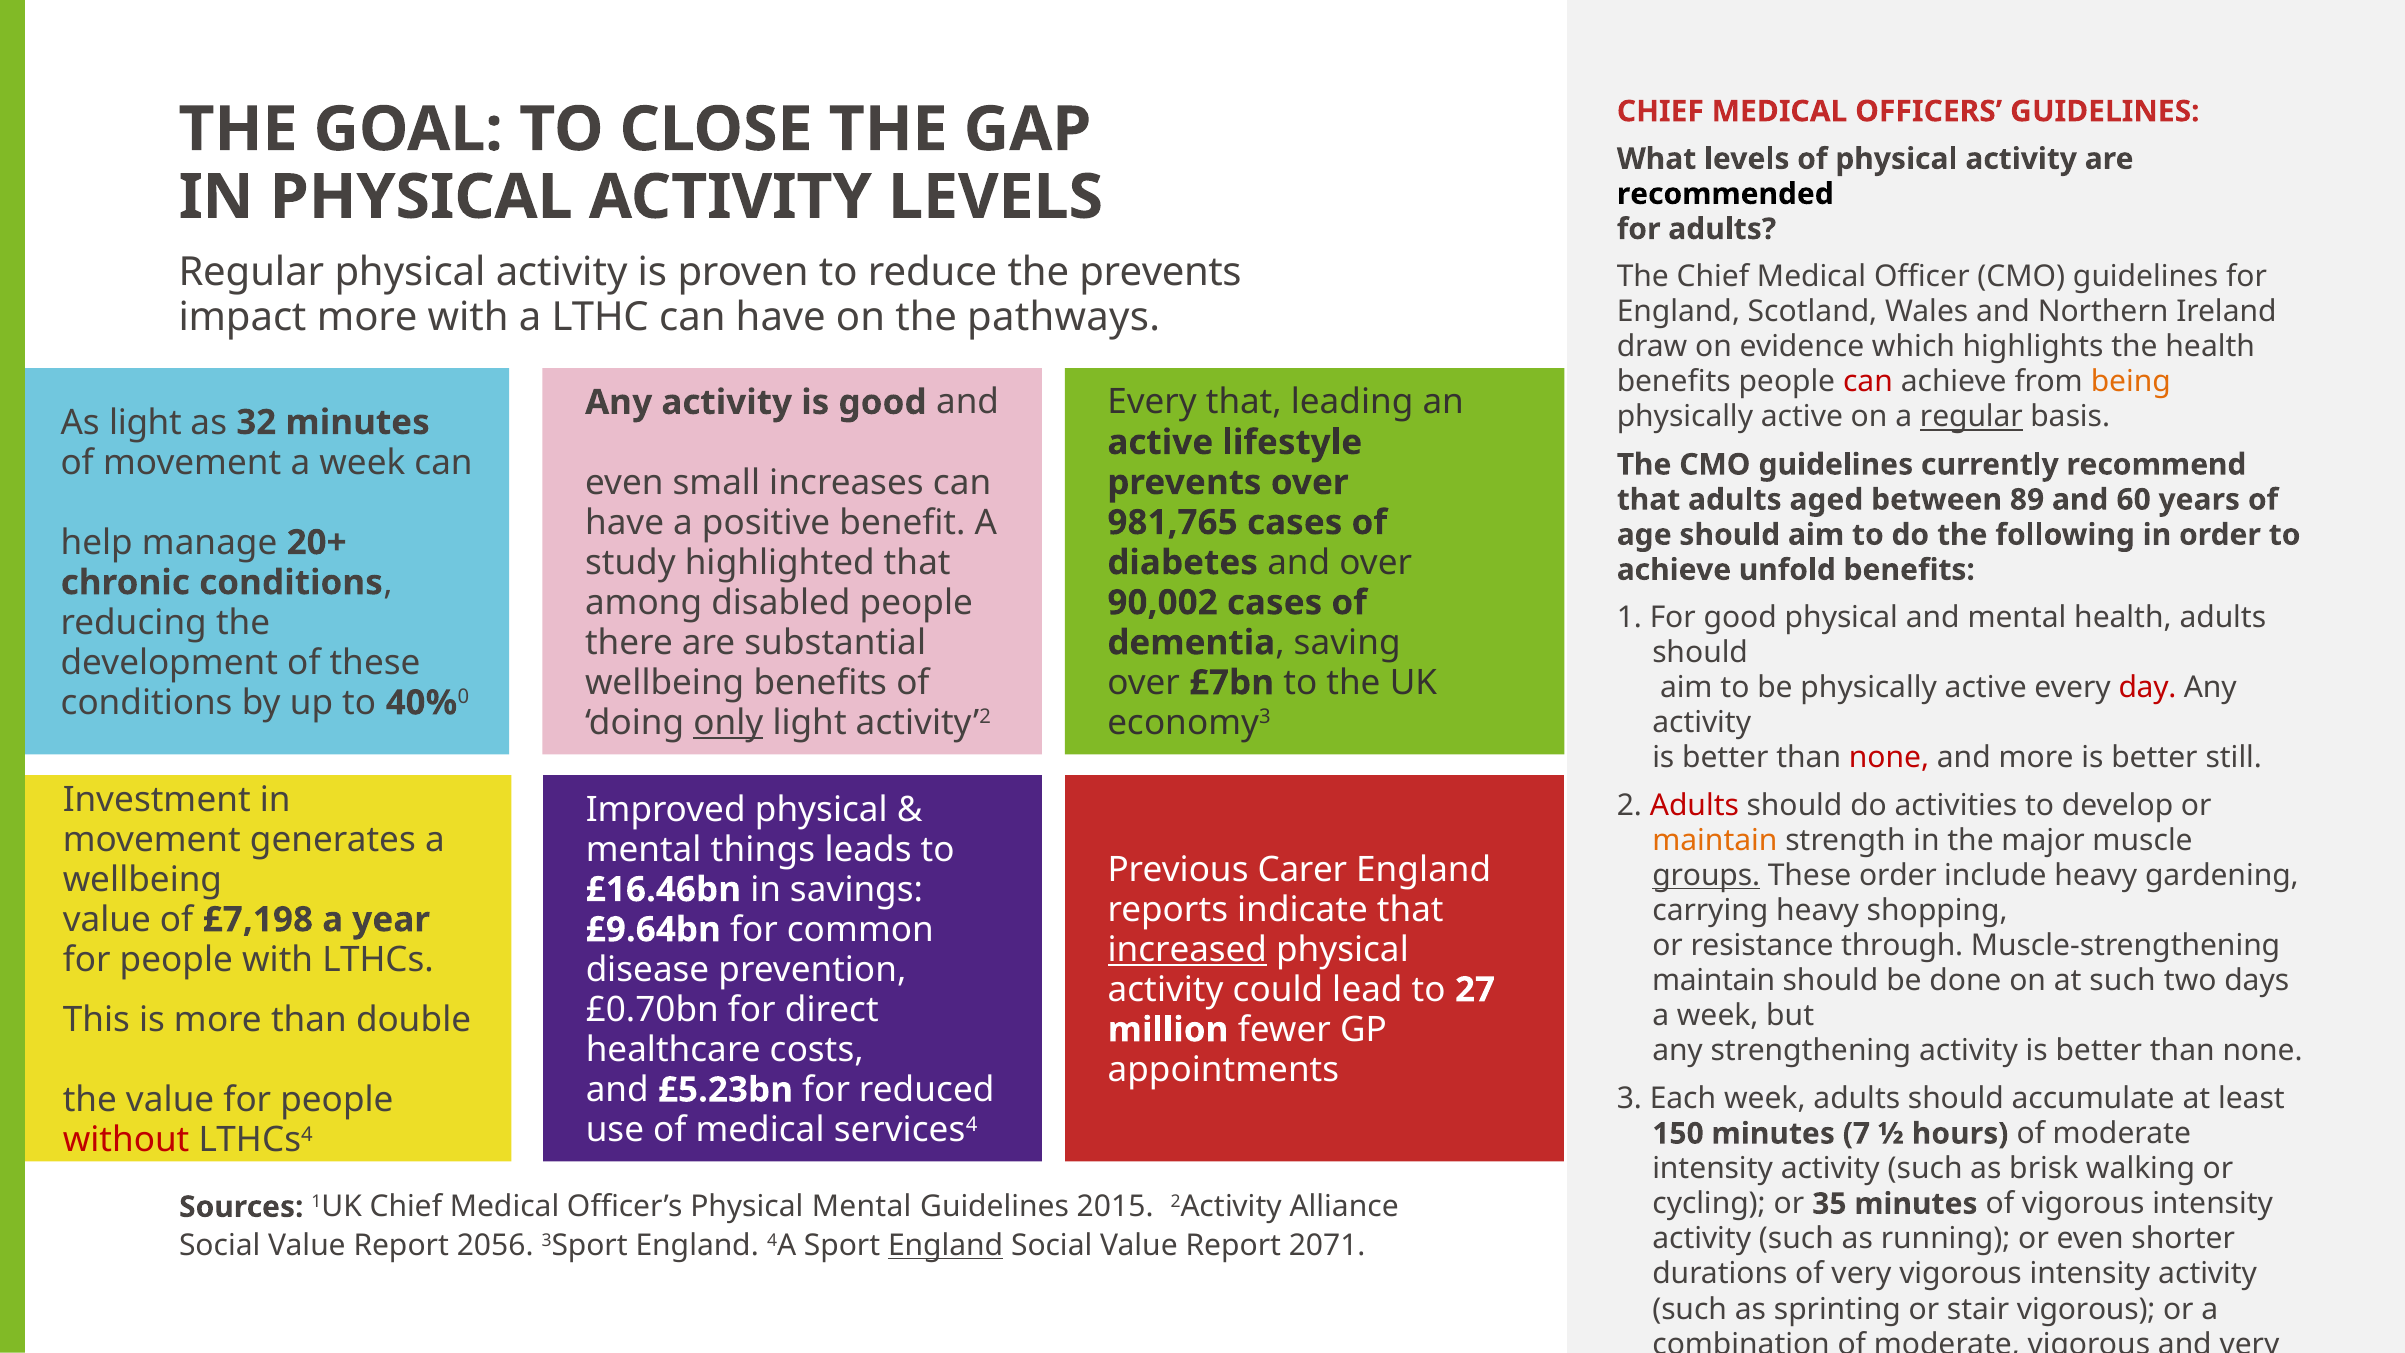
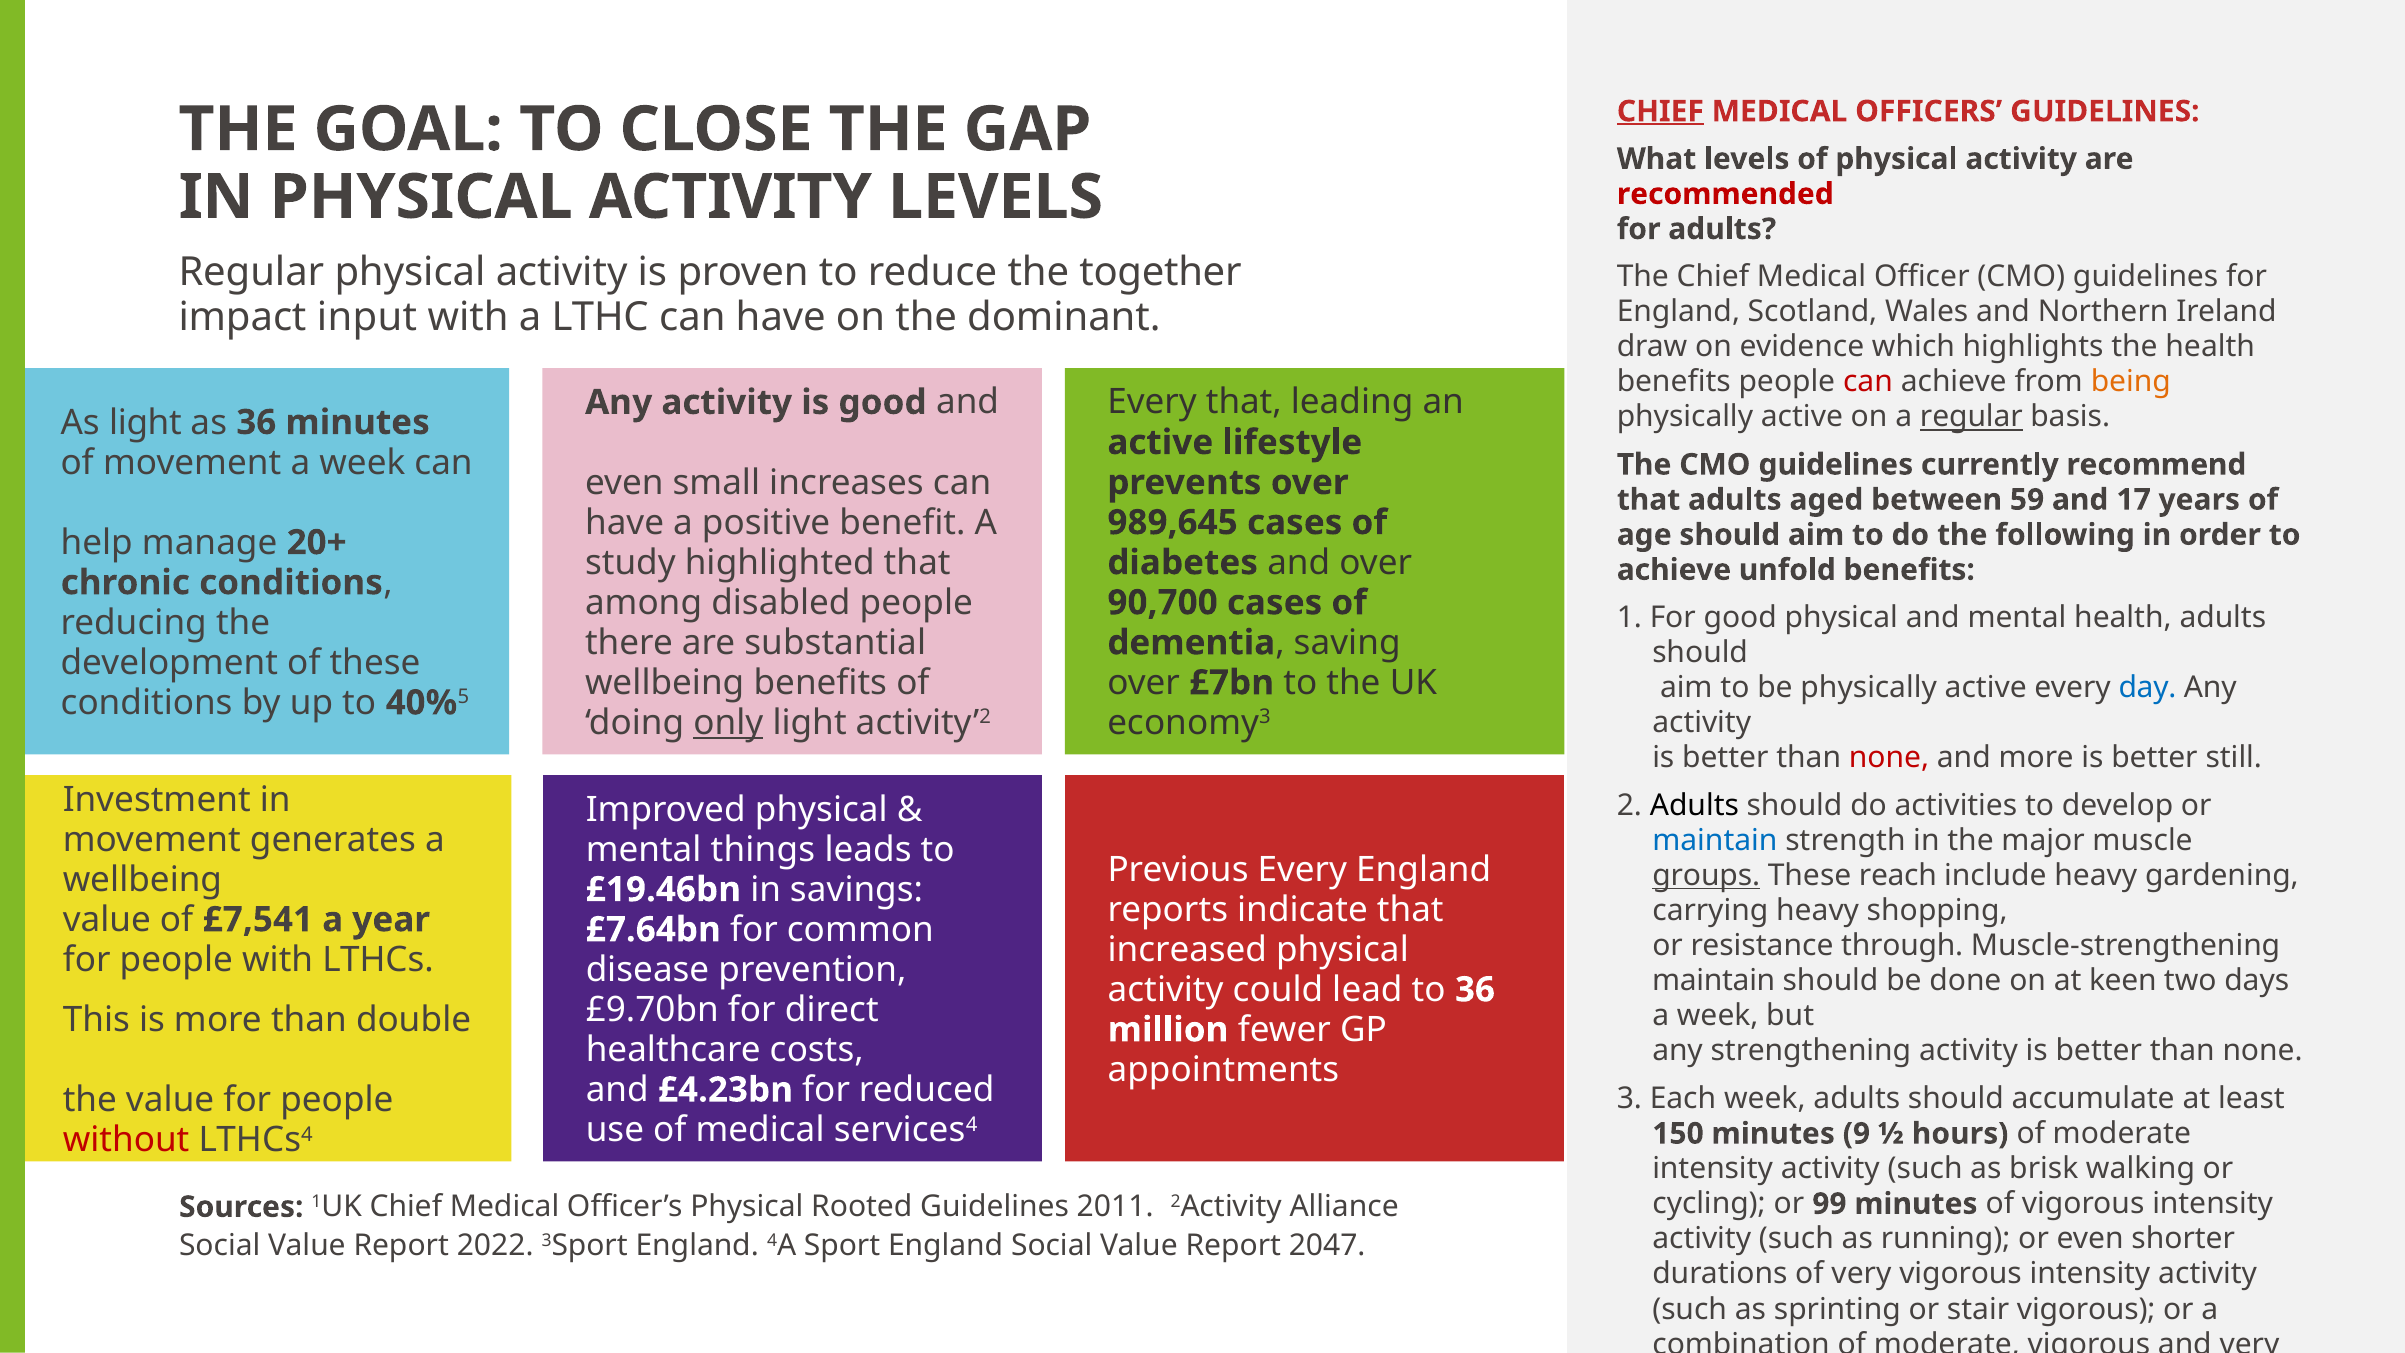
CHIEF at (1660, 111) underline: none -> present
recommended colour: black -> red
the prevents: prevents -> together
impact more: more -> input
pathways: pathways -> dominant
as 32: 32 -> 36
89: 89 -> 59
60: 60 -> 17
981,765: 981,765 -> 989,645
90,002: 90,002 -> 90,700
day colour: red -> blue
0: 0 -> 5
Adults at (1694, 805) colour: red -> black
maintain at (1715, 840) colour: orange -> blue
Previous Carer: Carer -> Every
These order: order -> reach
£16.46bn: £16.46bn -> £19.46bn
£7,198: £7,198 -> £7,541
£9.64bn: £9.64bn -> £7.64bn
increased underline: present -> none
at such: such -> keen
to 27: 27 -> 36
£0.70bn: £0.70bn -> £9.70bn
£5.23bn: £5.23bn -> £4.23bn
minutes 7: 7 -> 9
35: 35 -> 99
Physical Mental: Mental -> Rooted
2015: 2015 -> 2011
2056: 2056 -> 2022
England at (946, 1245) underline: present -> none
2071: 2071 -> 2047
